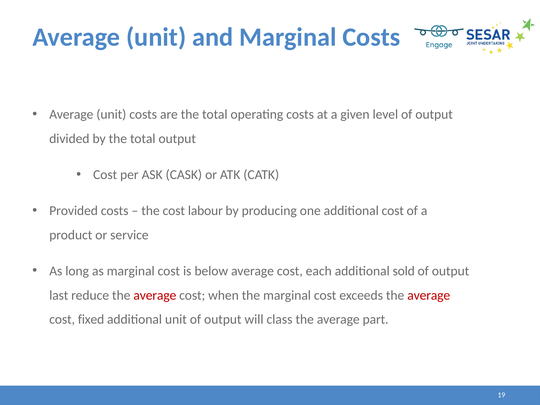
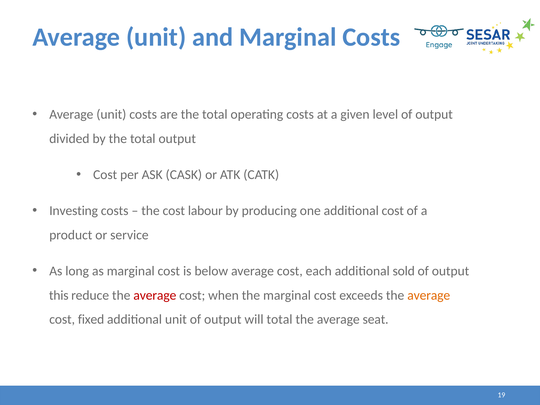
Provided: Provided -> Investing
last: last -> this
average at (429, 295) colour: red -> orange
will class: class -> total
part: part -> seat
